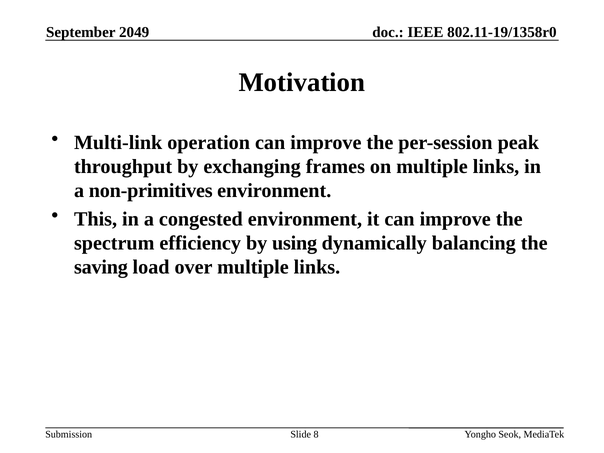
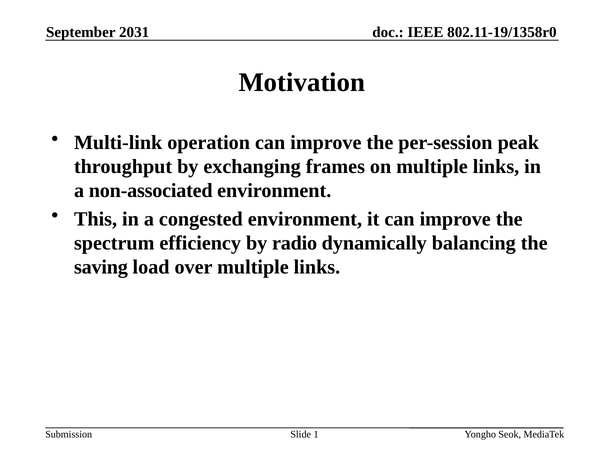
2049: 2049 -> 2031
non-primitives: non-primitives -> non-associated
using: using -> radio
8: 8 -> 1
